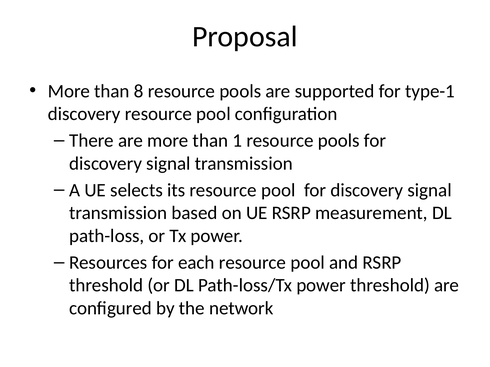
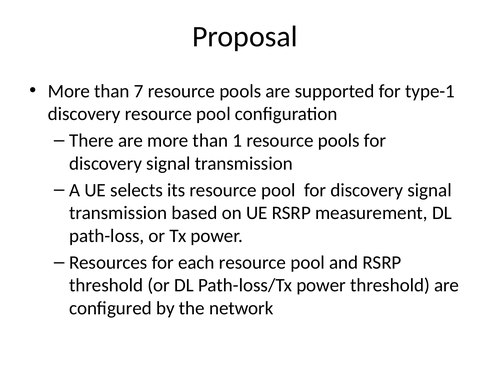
8: 8 -> 7
